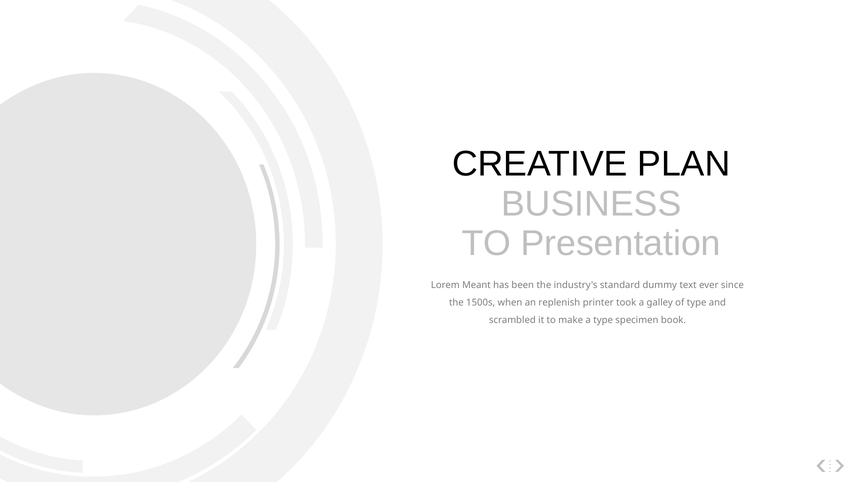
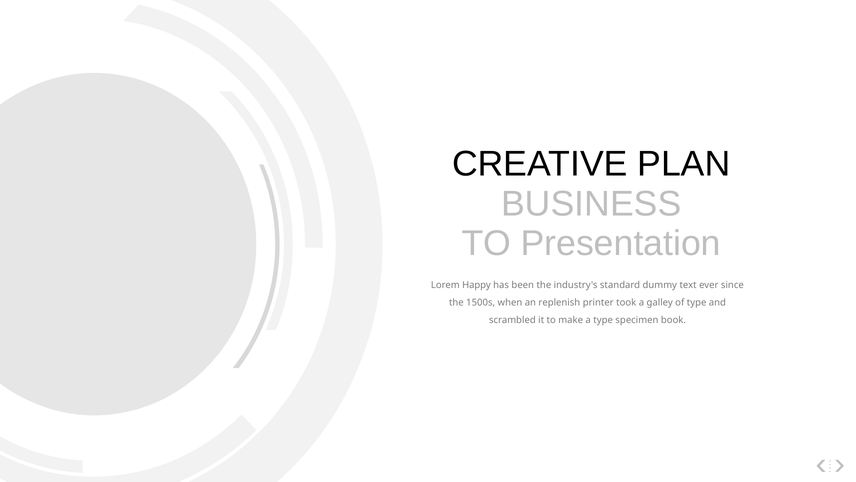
Meant: Meant -> Happy
